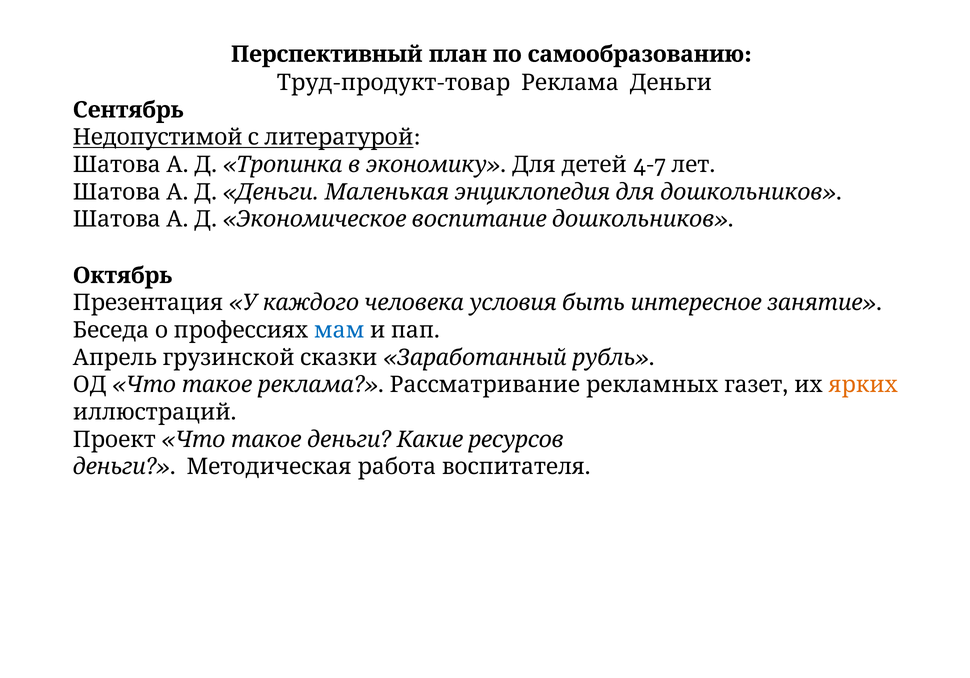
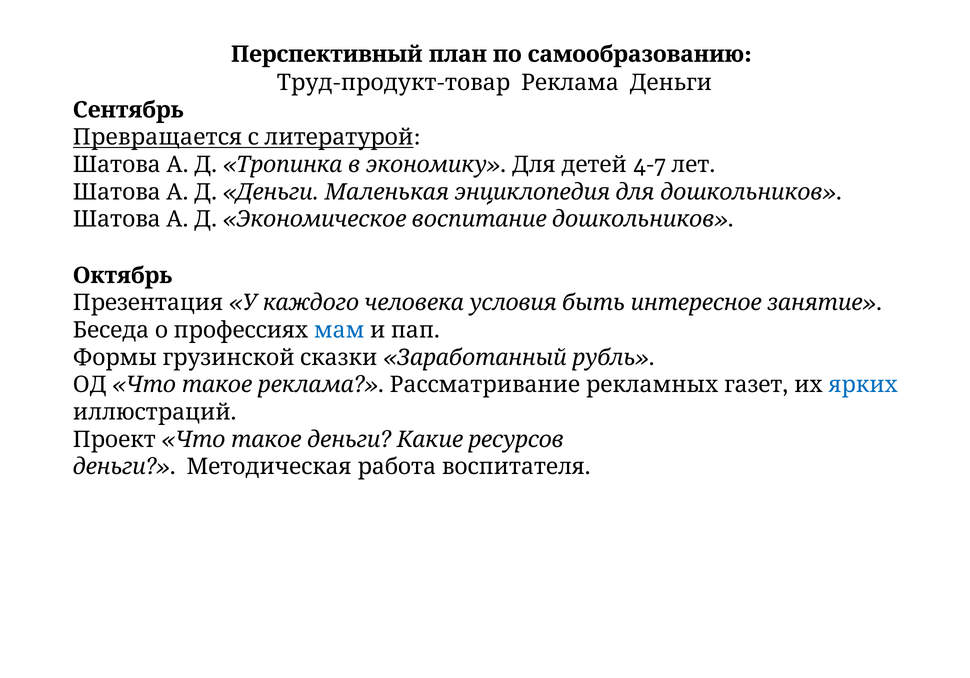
Недопустимой: Недопустимой -> Превращается
Апрель: Апрель -> Формы
ярких colour: orange -> blue
